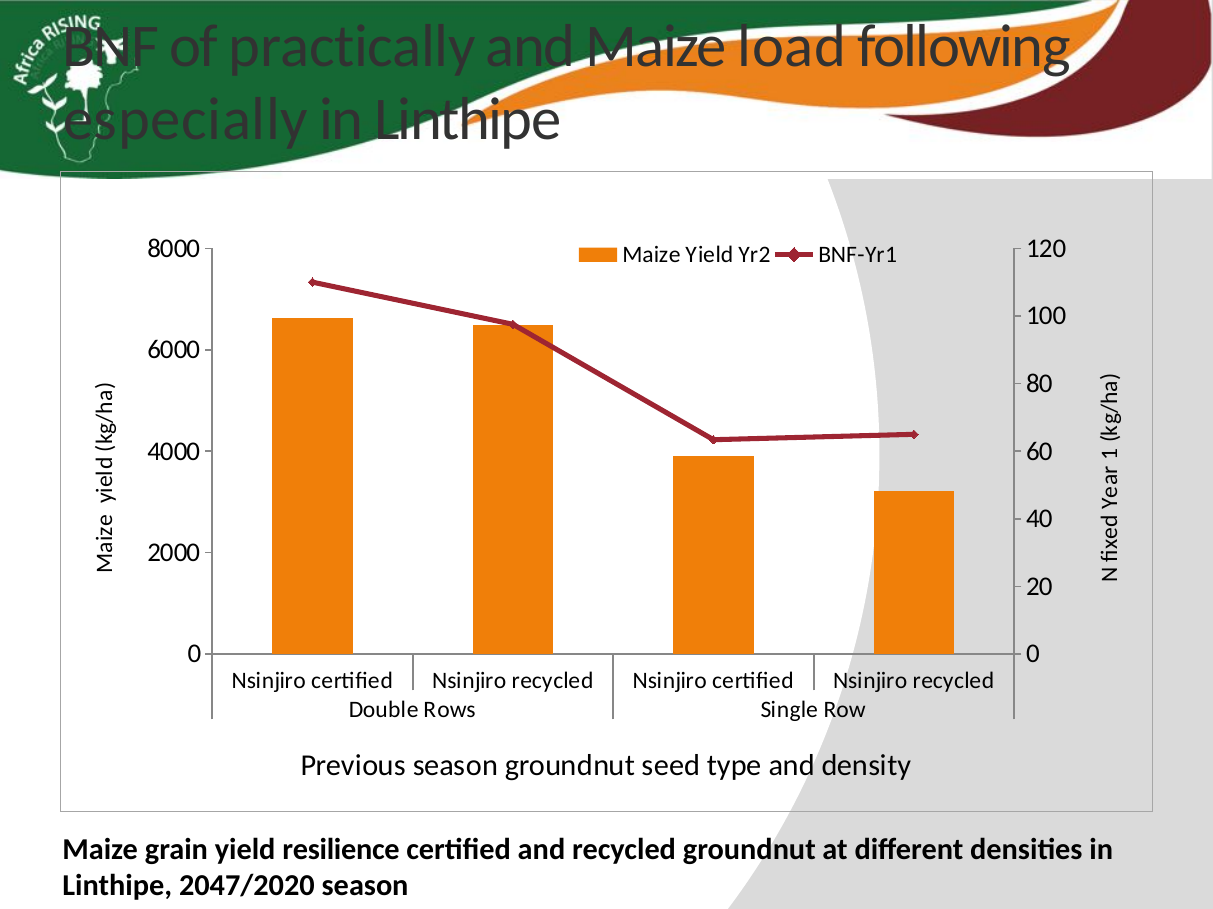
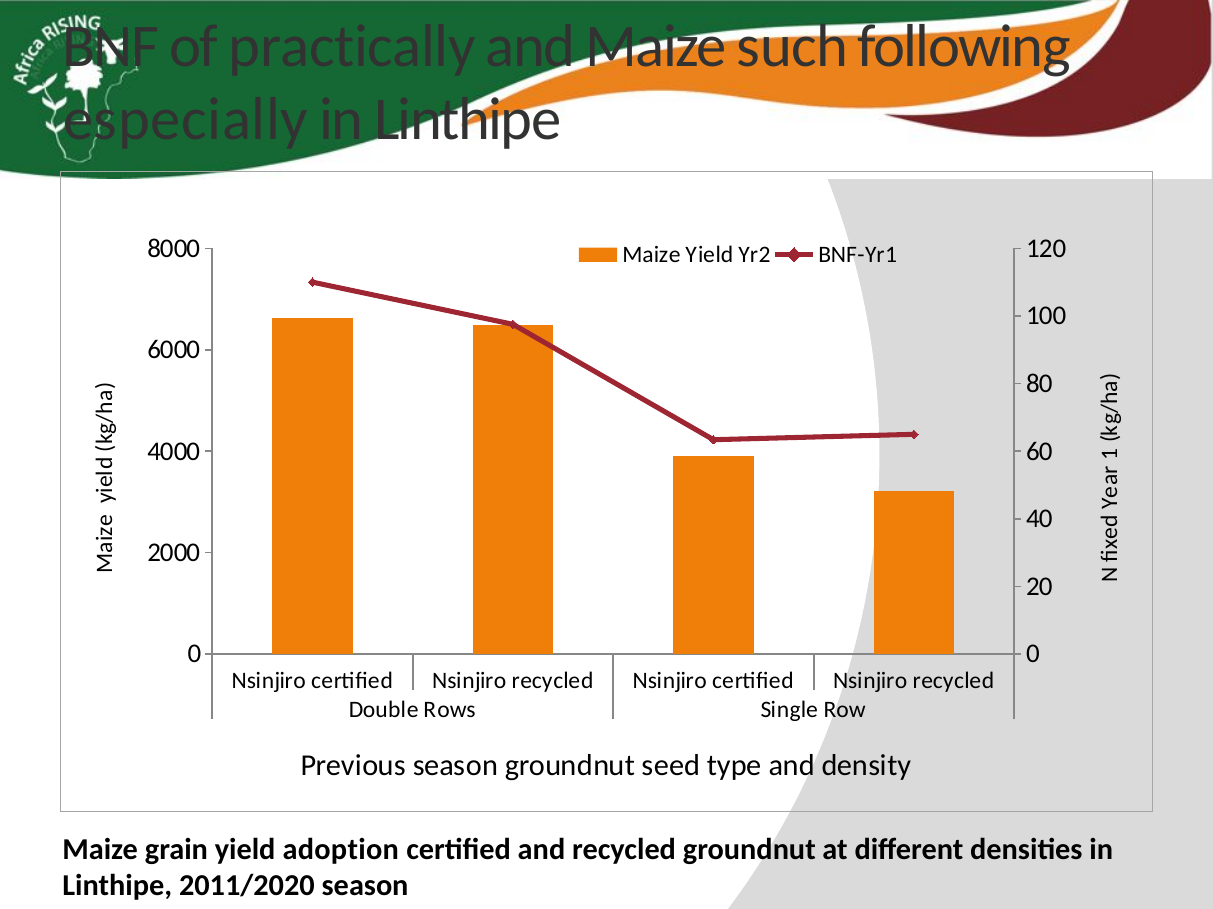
load: load -> such
resilience: resilience -> adoption
2047/2020: 2047/2020 -> 2011/2020
